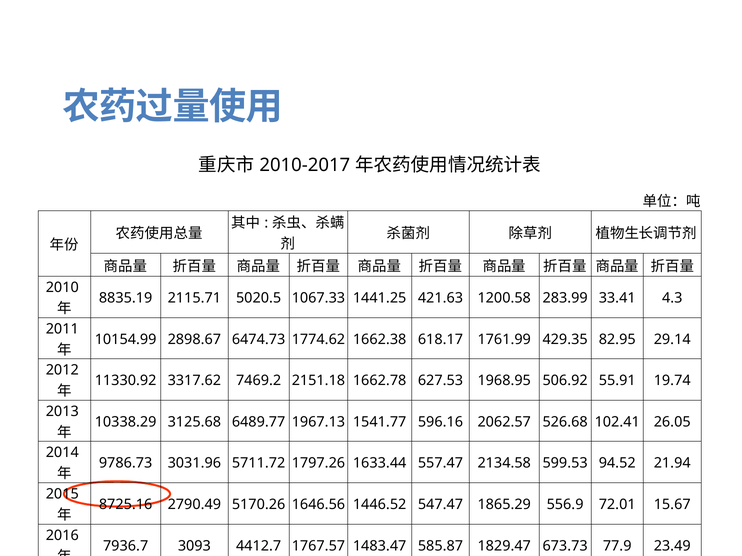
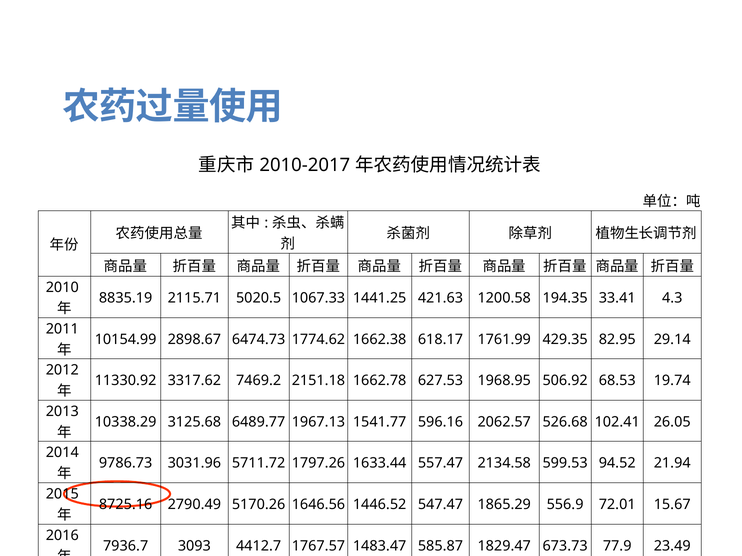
283.99: 283.99 -> 194.35
55.91: 55.91 -> 68.53
